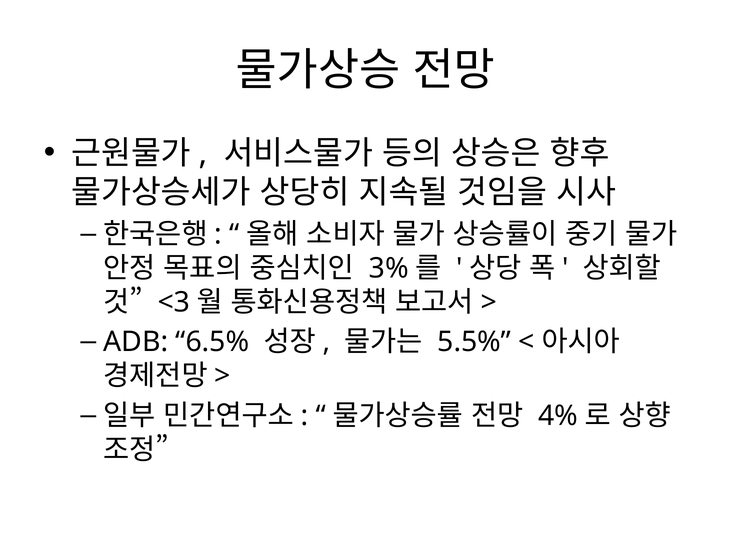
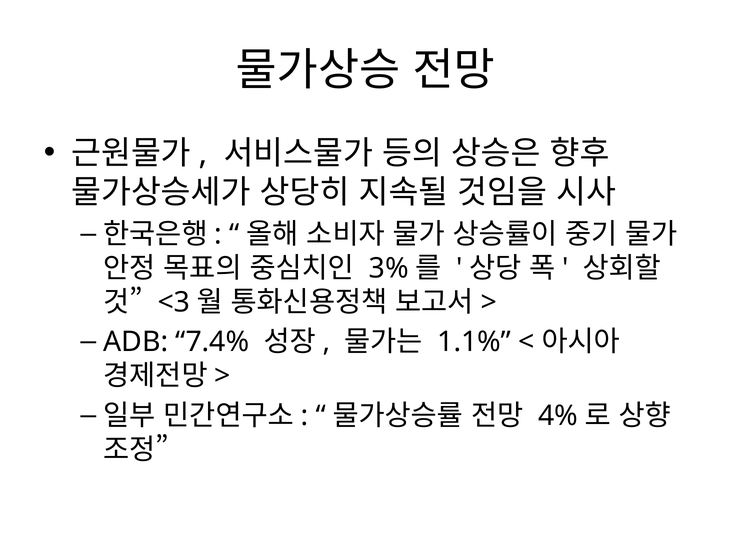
6.5%: 6.5% -> 7.4%
5.5%: 5.5% -> 1.1%
